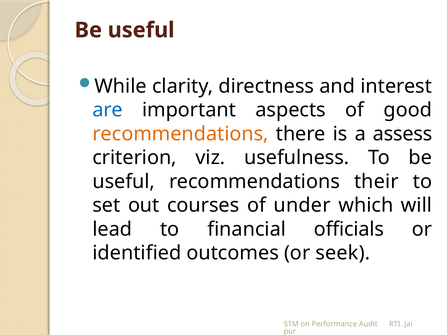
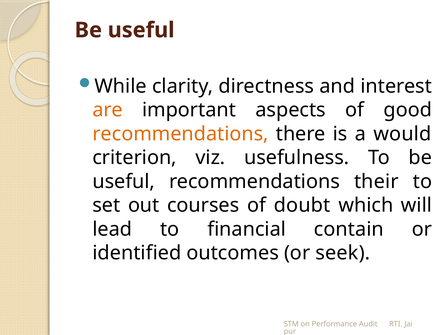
are colour: blue -> orange
assess: assess -> would
under: under -> doubt
officials: officials -> contain
